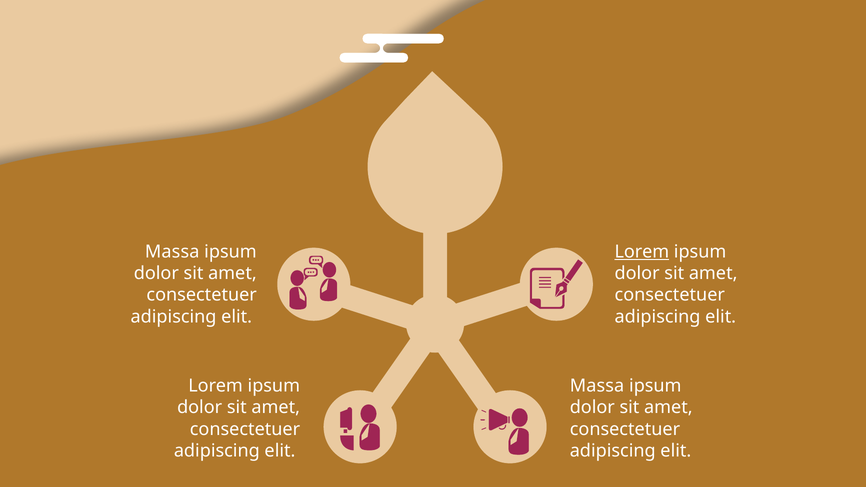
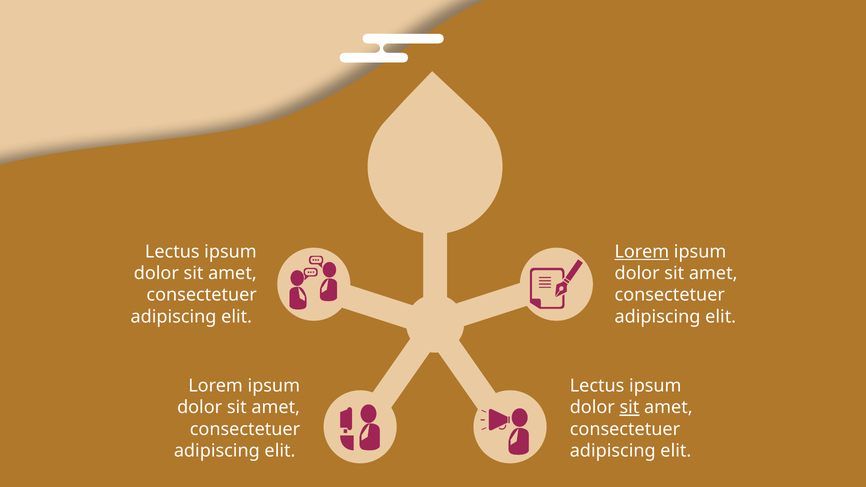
Massa at (172, 252): Massa -> Lectus
Massa at (597, 386): Massa -> Lectus
sit at (629, 408) underline: none -> present
